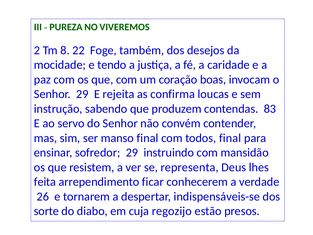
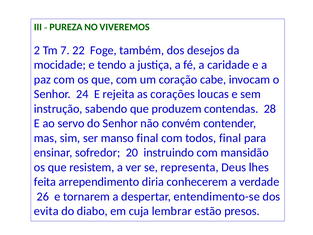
8: 8 -> 7
boas: boas -> cabe
Senhor 29: 29 -> 24
confirma: confirma -> corações
83: 83 -> 28
sofredor 29: 29 -> 20
ficar: ficar -> diria
indispensáveis-se: indispensáveis-se -> entendimento-se
sorte: sorte -> evita
regozijo: regozijo -> lembrar
